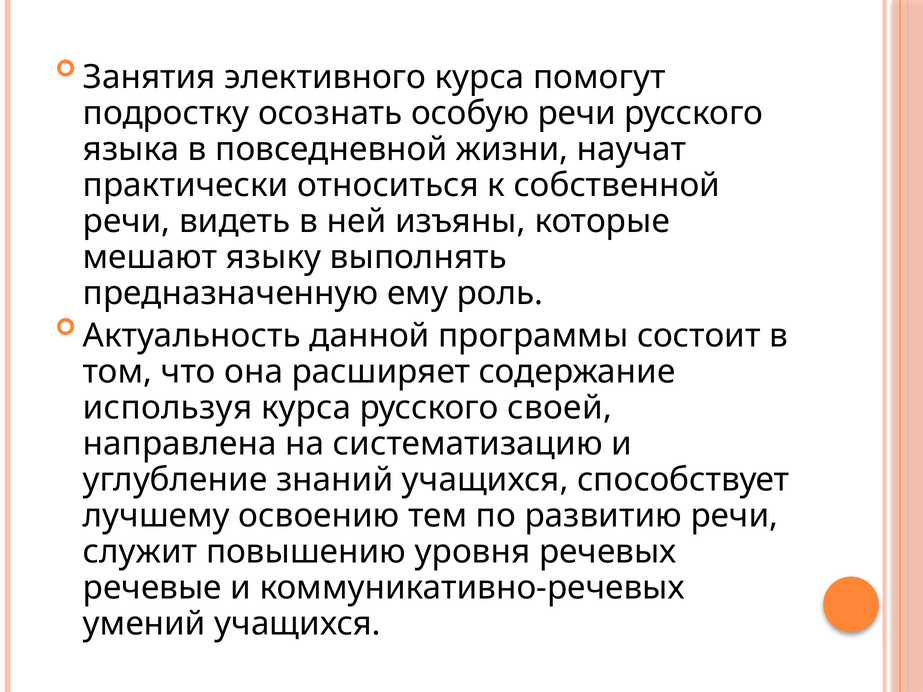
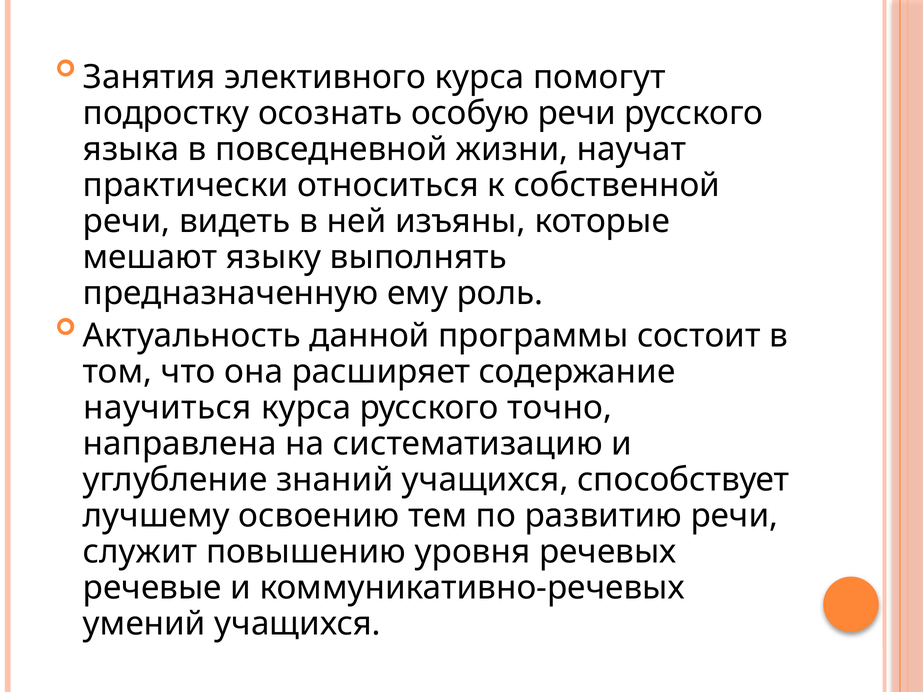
используя: используя -> научиться
своей: своей -> точно
